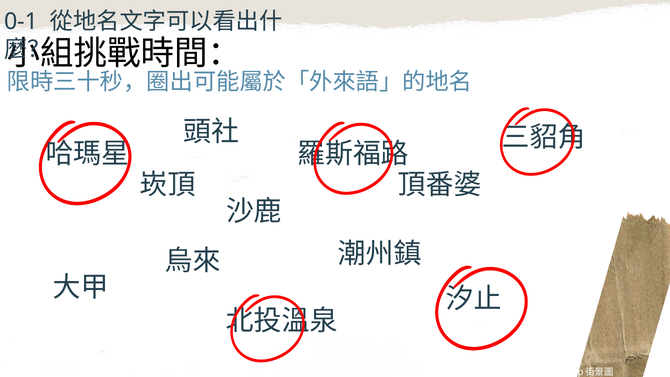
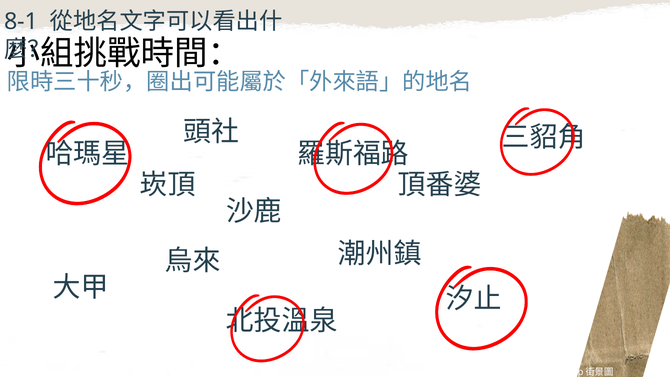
0-1: 0-1 -> 8-1
